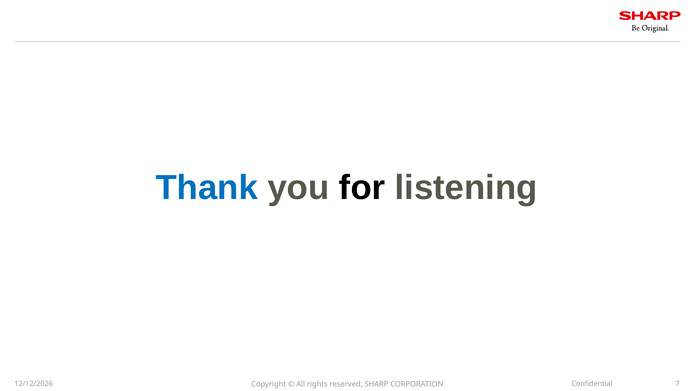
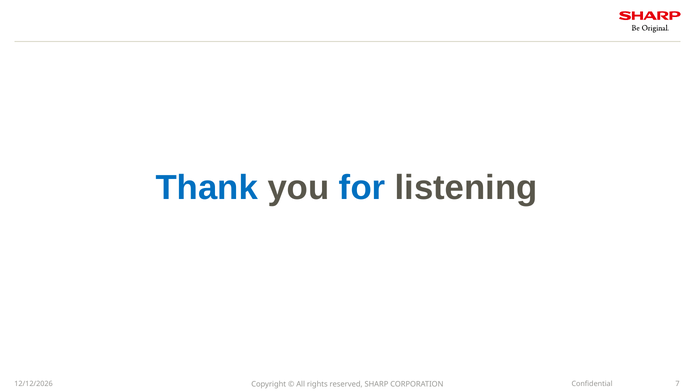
for colour: black -> blue
